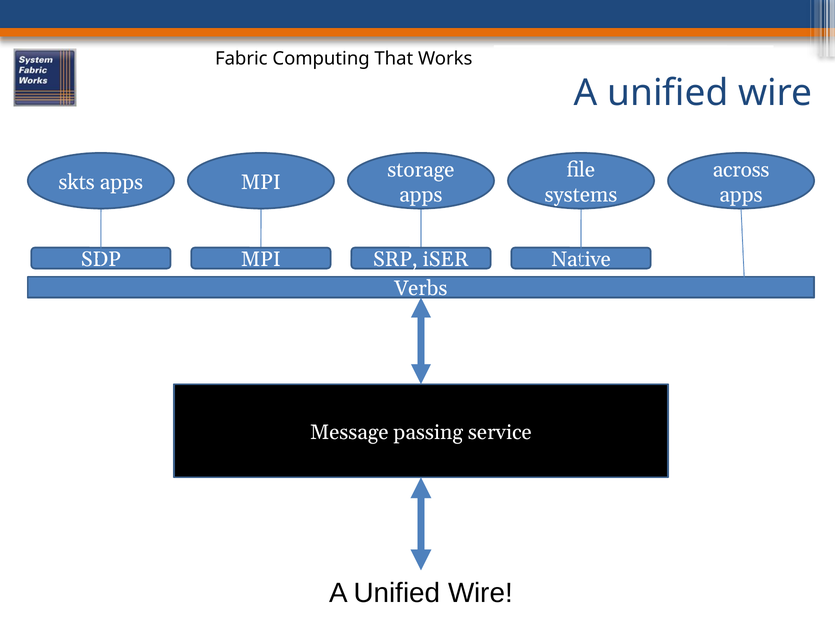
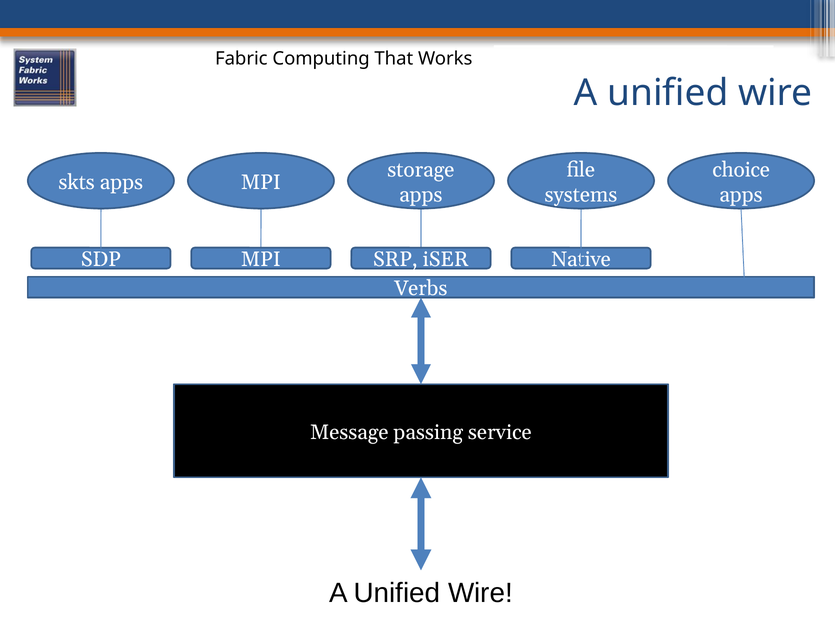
across: across -> choice
